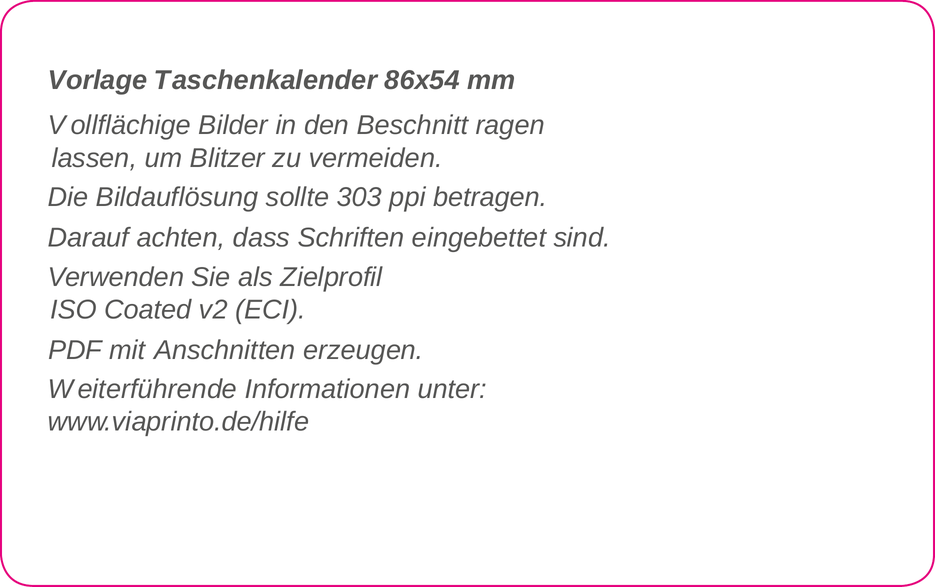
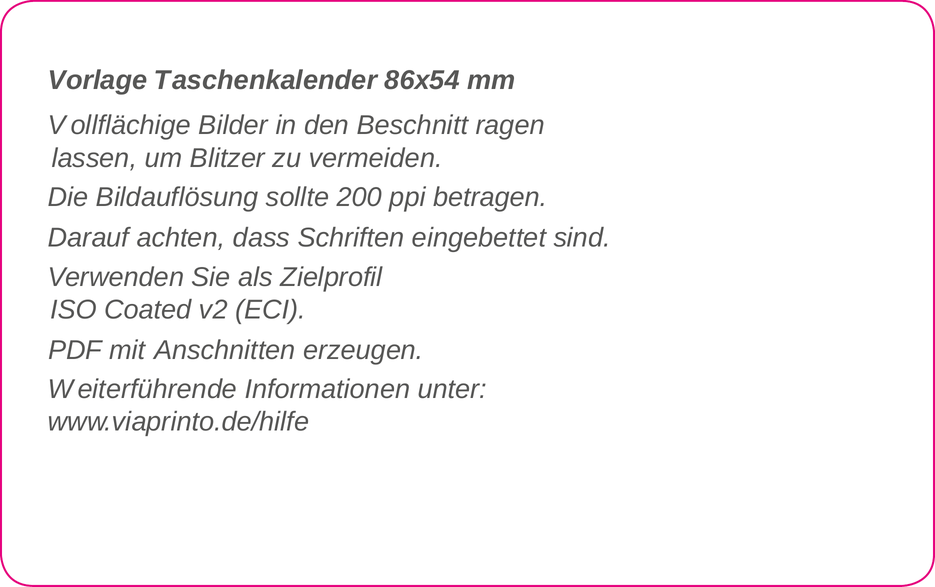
303: 303 -> 200
